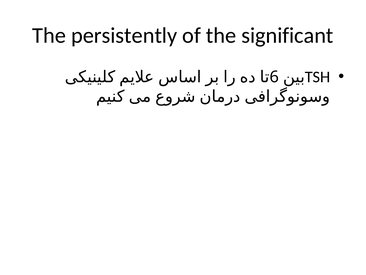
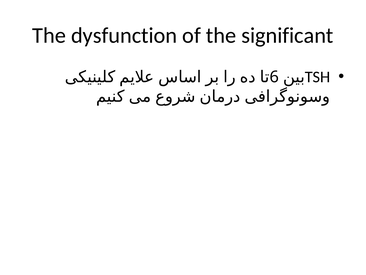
persistently: persistently -> dysfunction
